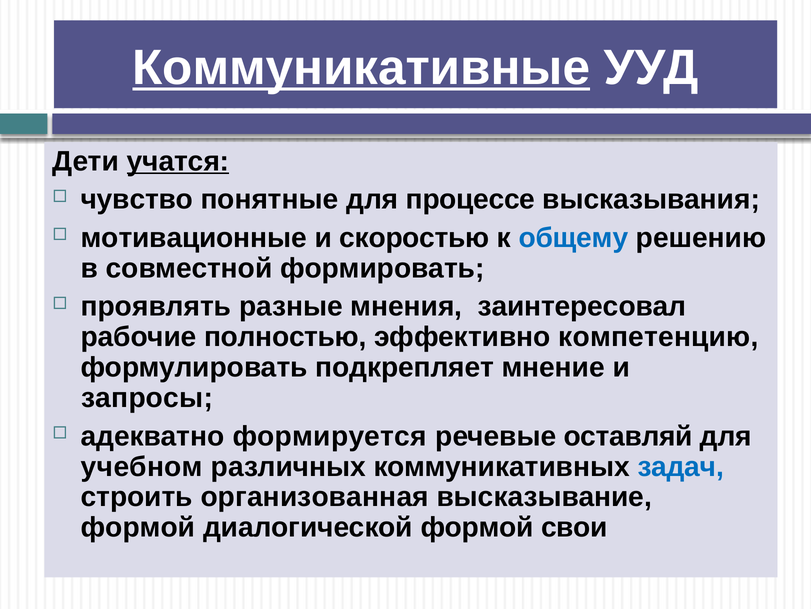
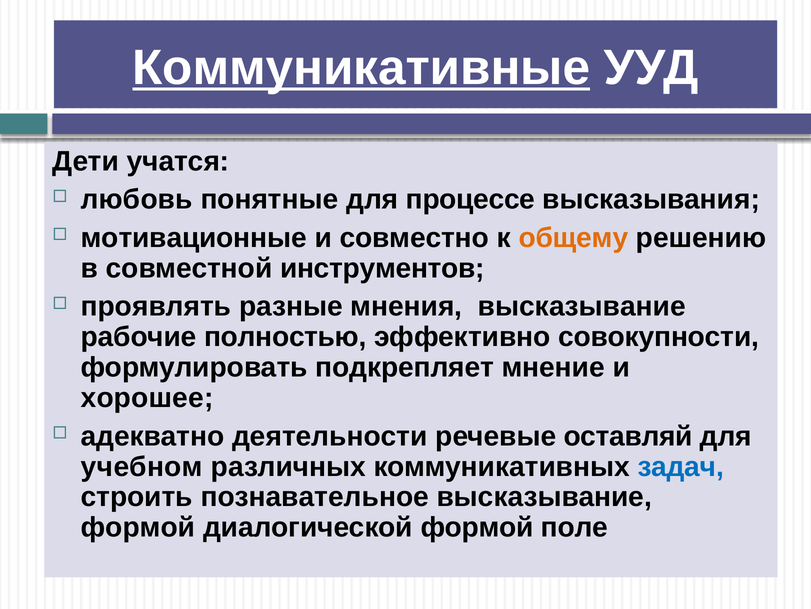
учатся underline: present -> none
чувство: чувство -> любовь
скоростью: скоростью -> совместно
общему colour: blue -> orange
формировать: формировать -> инструментов
мнения заинтересовал: заинтересовал -> высказывание
компетенцию: компетенцию -> совокупности
запросы: запросы -> хорошее
формируется: формируется -> деятельности
организованная: организованная -> познавательное
свои: свои -> поле
